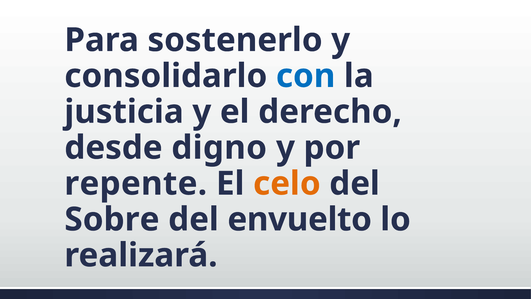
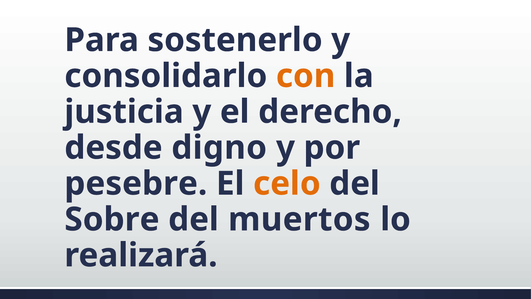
con colour: blue -> orange
repente: repente -> pesebre
envuelto: envuelto -> muertos
